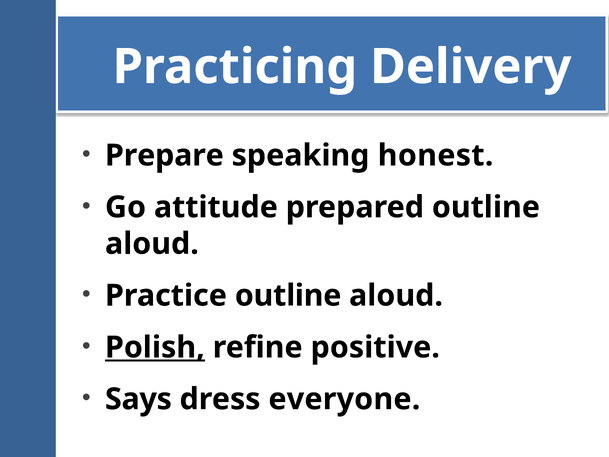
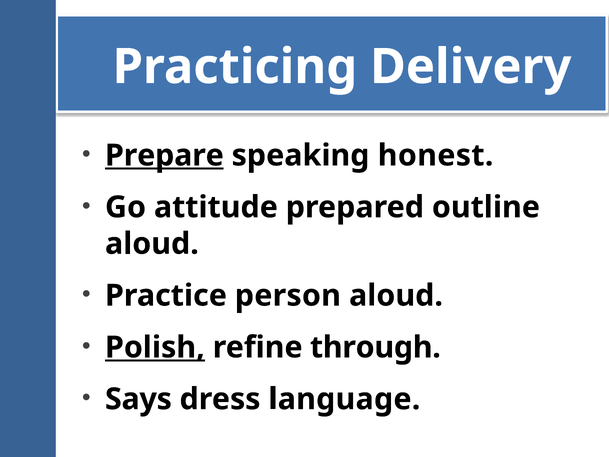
Prepare underline: none -> present
Practice outline: outline -> person
positive: positive -> through
everyone: everyone -> language
